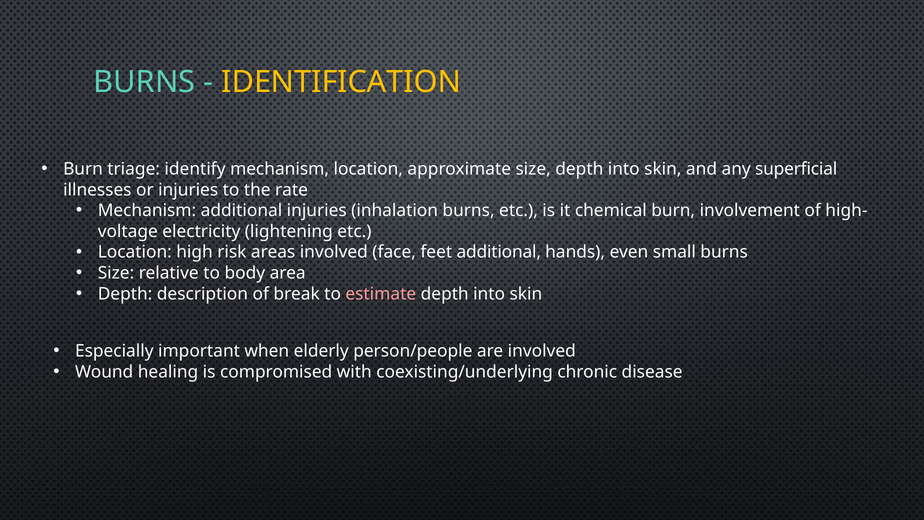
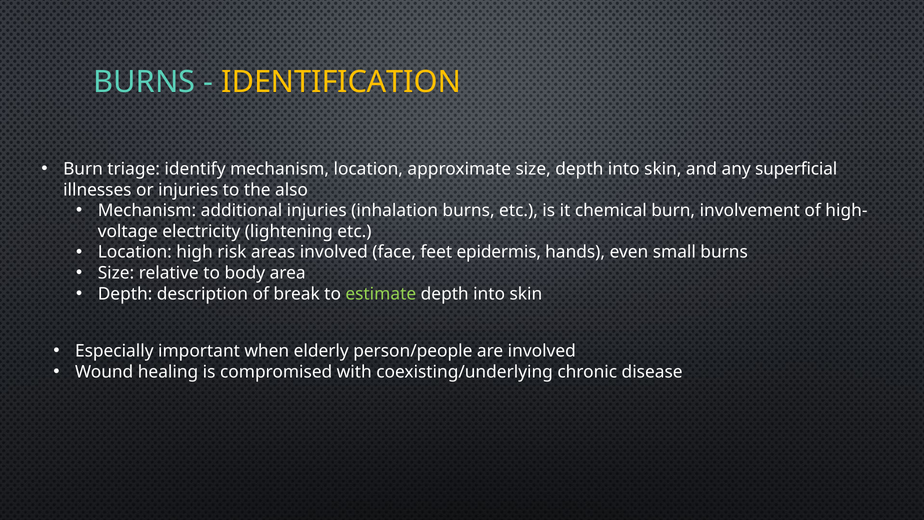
rate: rate -> also
feet additional: additional -> epidermis
estimate colour: pink -> light green
